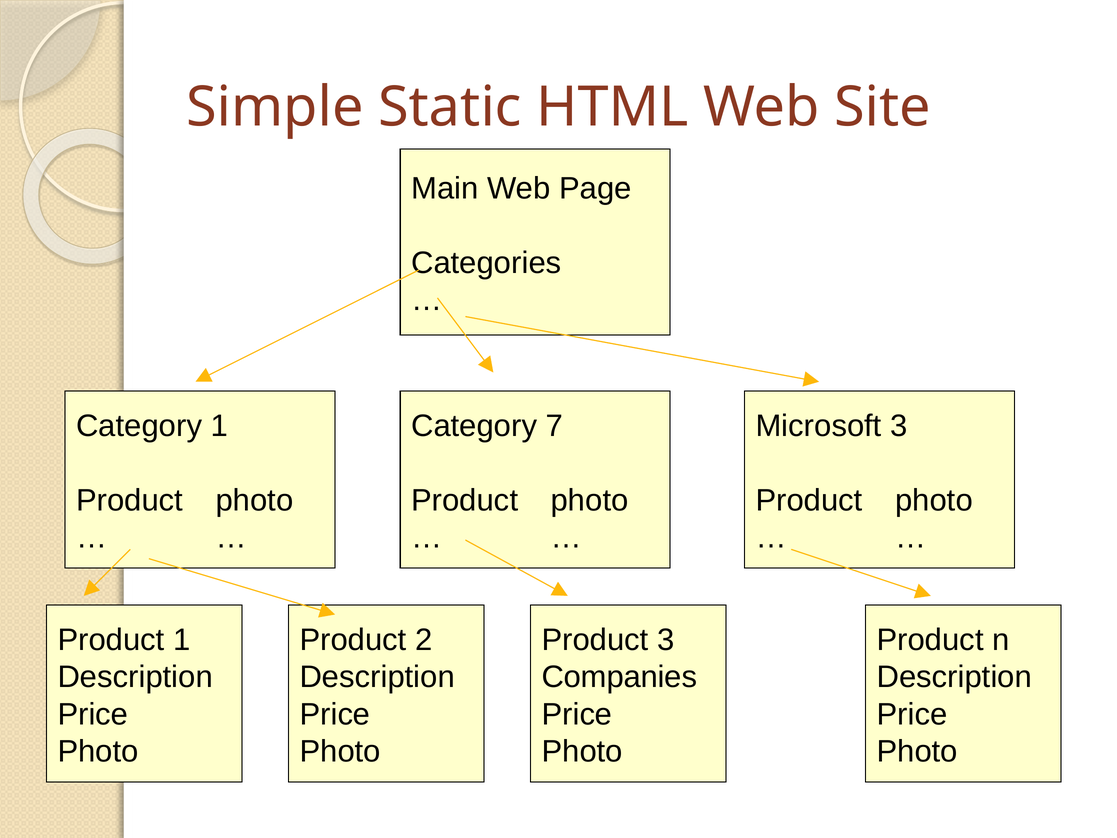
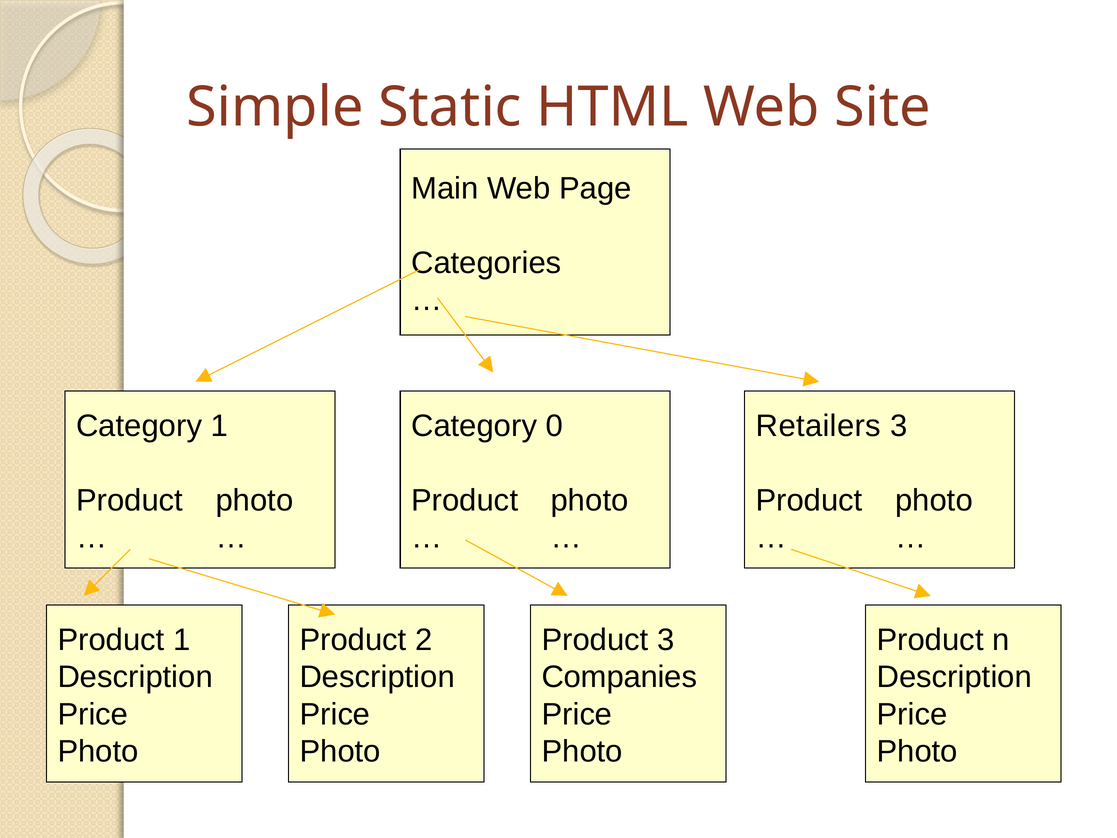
7: 7 -> 0
Microsoft: Microsoft -> Retailers
